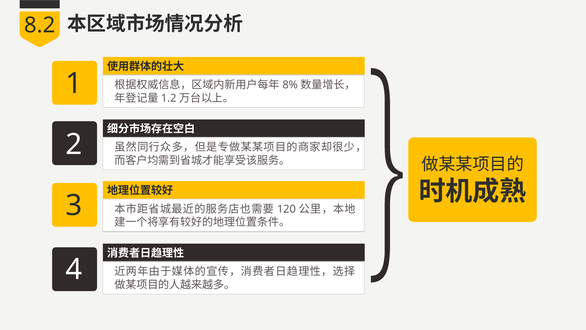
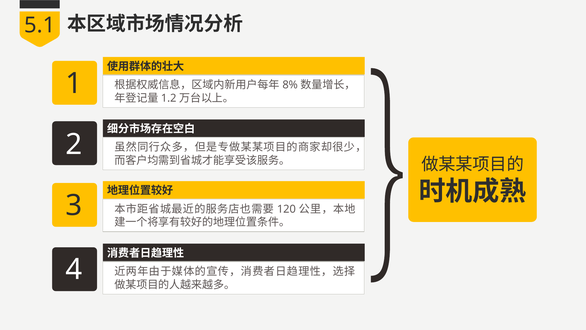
8.2: 8.2 -> 5.1
